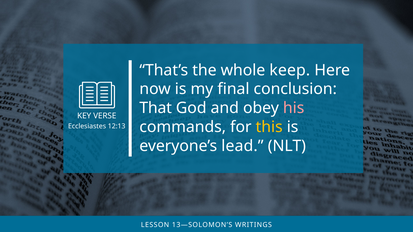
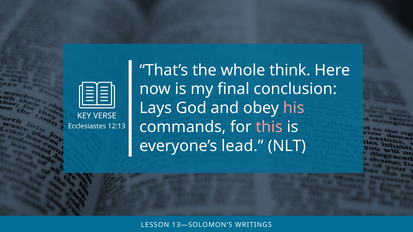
keep: keep -> think
That: That -> Lays
this colour: yellow -> pink
